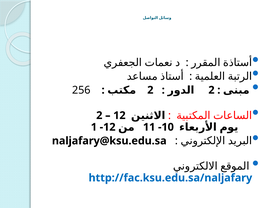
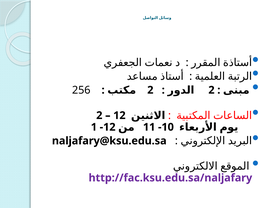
http://fac.ksu.edu.sa/naljafary colour: blue -> purple
